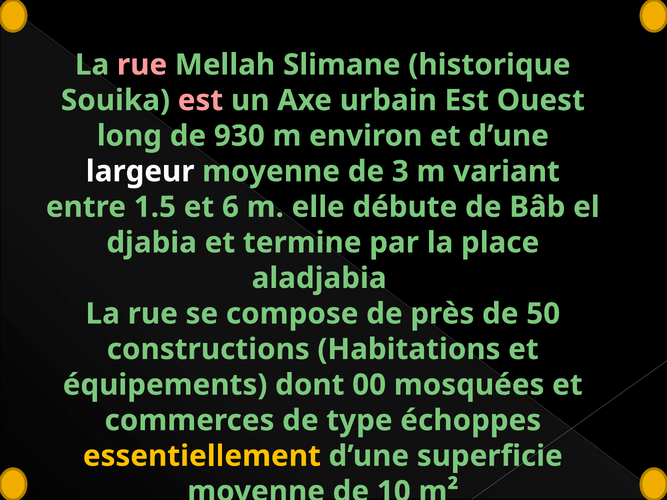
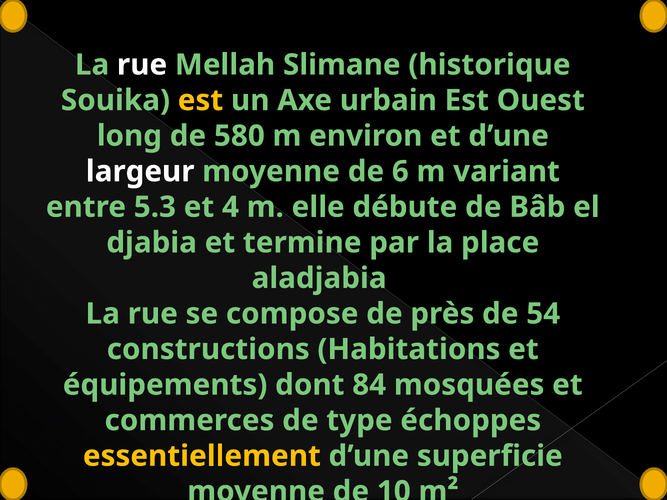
rue at (142, 65) colour: pink -> white
est at (200, 100) colour: pink -> yellow
930: 930 -> 580
3: 3 -> 6
1.5: 1.5 -> 5.3
6: 6 -> 4
50: 50 -> 54
00: 00 -> 84
